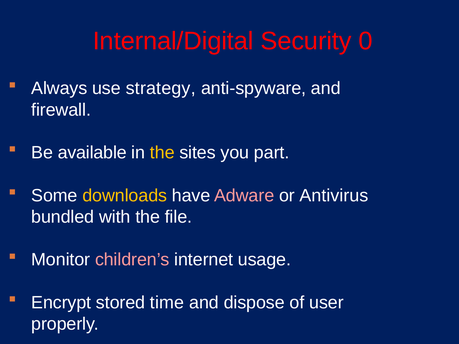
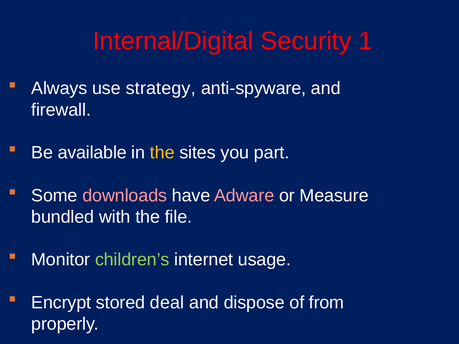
0: 0 -> 1
downloads colour: yellow -> pink
Antivirus: Antivirus -> Measure
children’s colour: pink -> light green
time: time -> deal
user: user -> from
